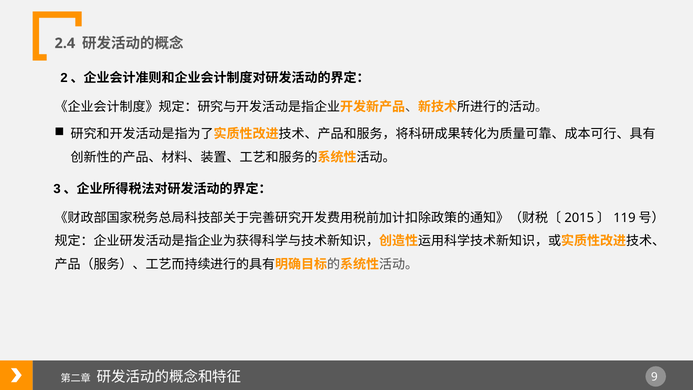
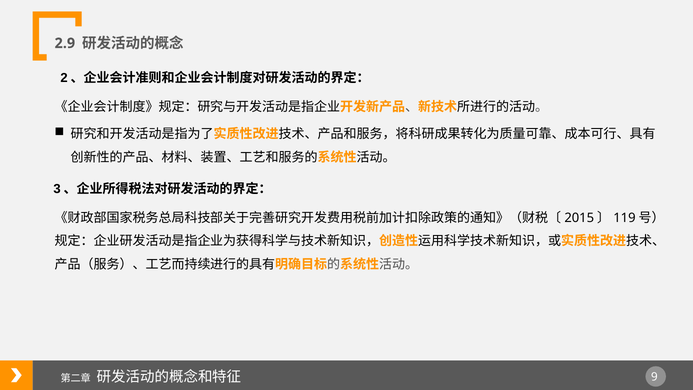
2.4: 2.4 -> 2.9
